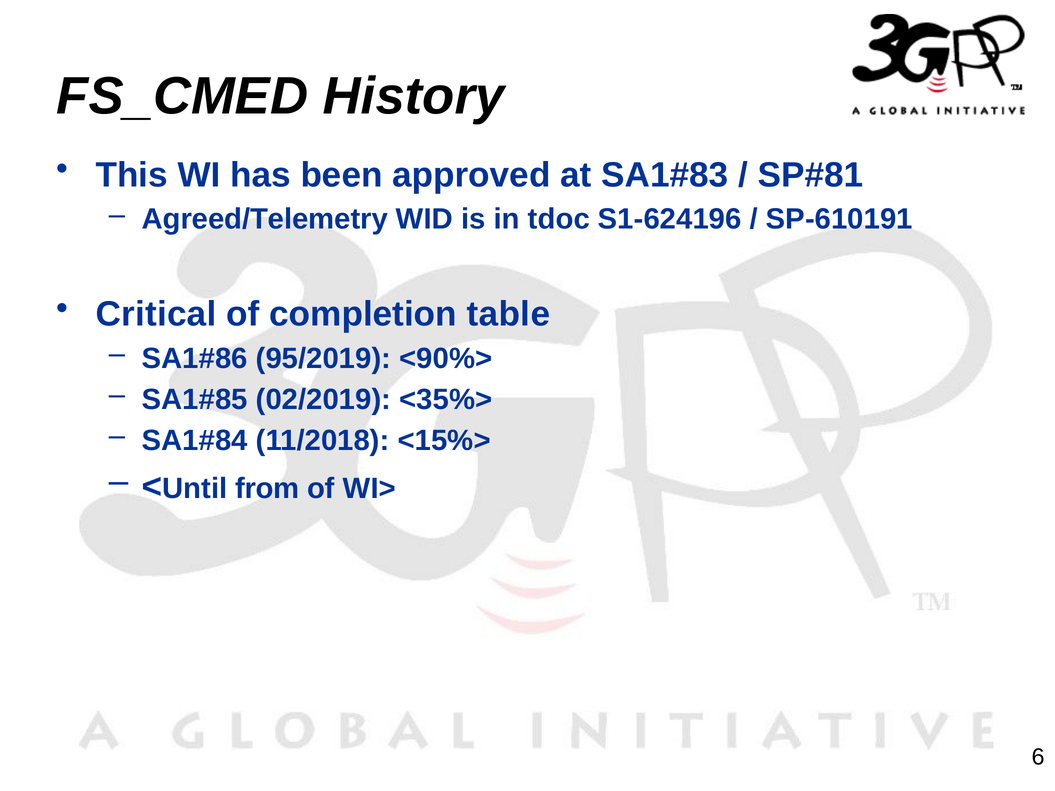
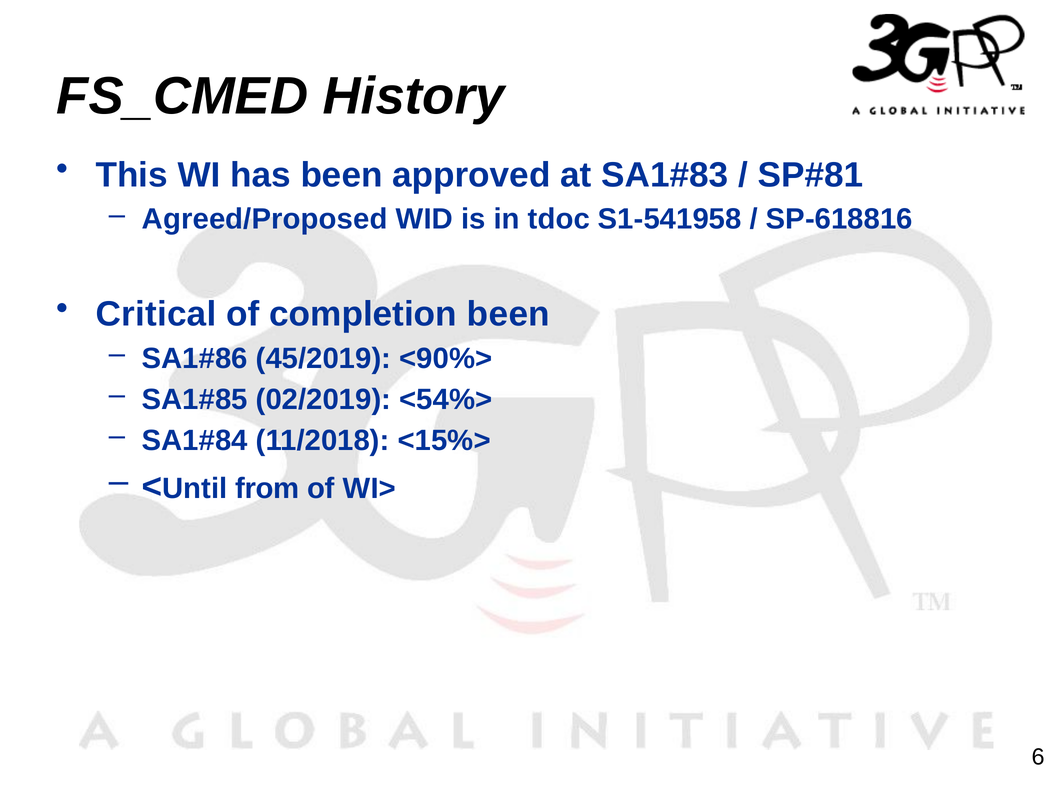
Agreed/Telemetry: Agreed/Telemetry -> Agreed/Proposed
S1-624196: S1-624196 -> S1-541958
SP-610191: SP-610191 -> SP-618816
completion table: table -> been
95/2019: 95/2019 -> 45/2019
<35%>: <35%> -> <54%>
